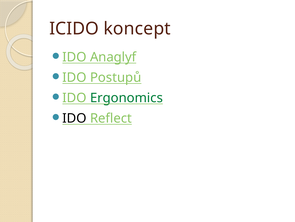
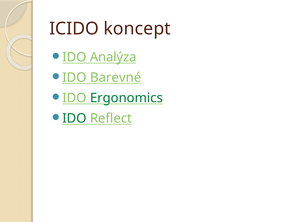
Anaglyf: Anaglyf -> Analýza
Postupů: Postupů -> Barevné
IDO at (74, 118) colour: black -> green
